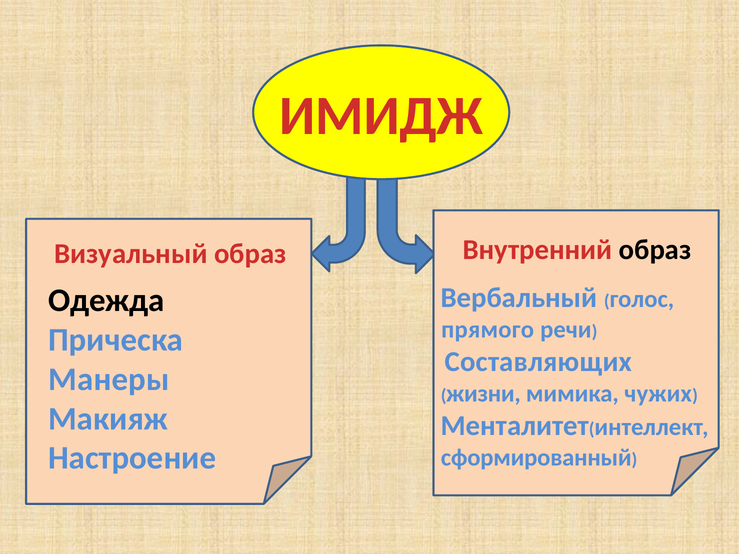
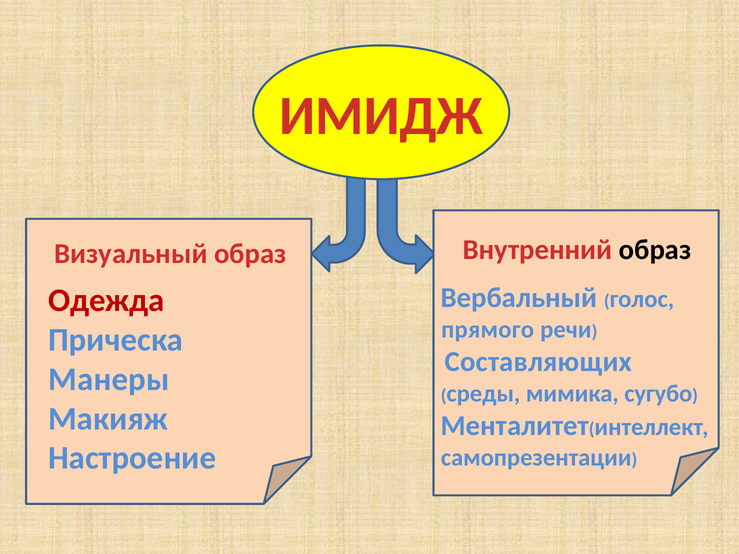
Одежда colour: black -> red
жизни: жизни -> среды
чужих: чужих -> сугубо
сформированный: сформированный -> самопрезентации
